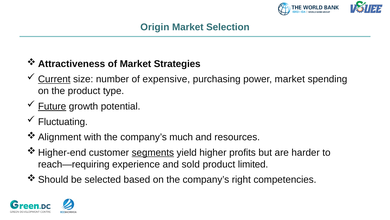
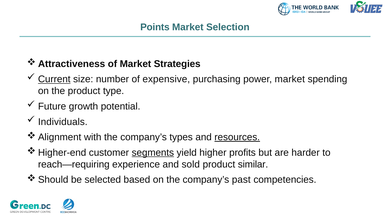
Origin: Origin -> Points
Future underline: present -> none
Fluctuating: Fluctuating -> Individuals
much: much -> types
resources underline: none -> present
limited: limited -> similar
right: right -> past
